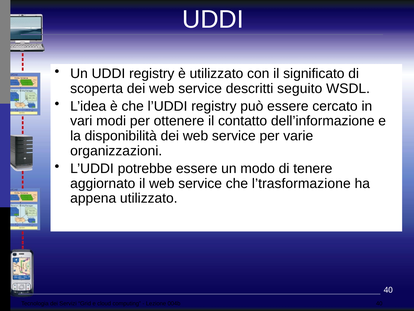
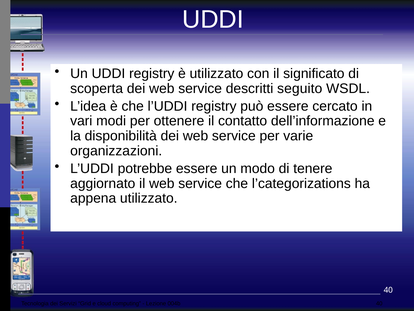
l’trasformazione: l’trasformazione -> l’categorizations
